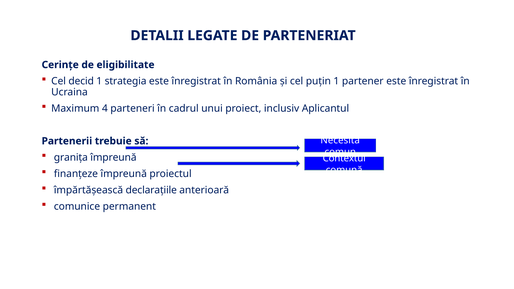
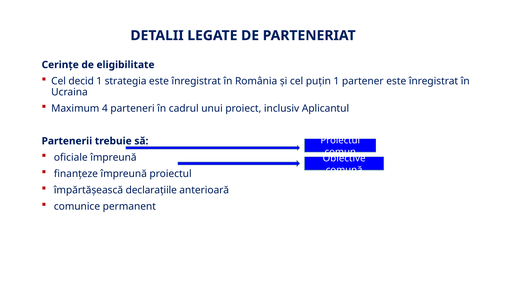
Necesită at (340, 140): Necesită -> Proiectul
granița: granița -> oficiale
Contextul: Contextul -> Obiective
